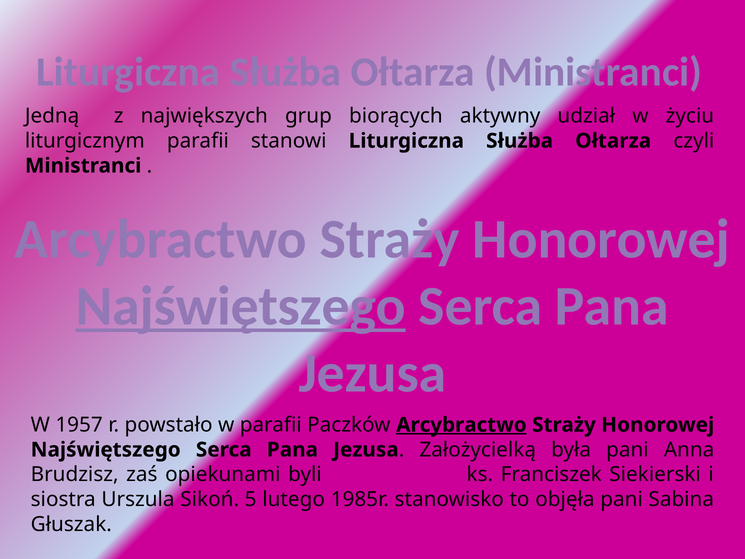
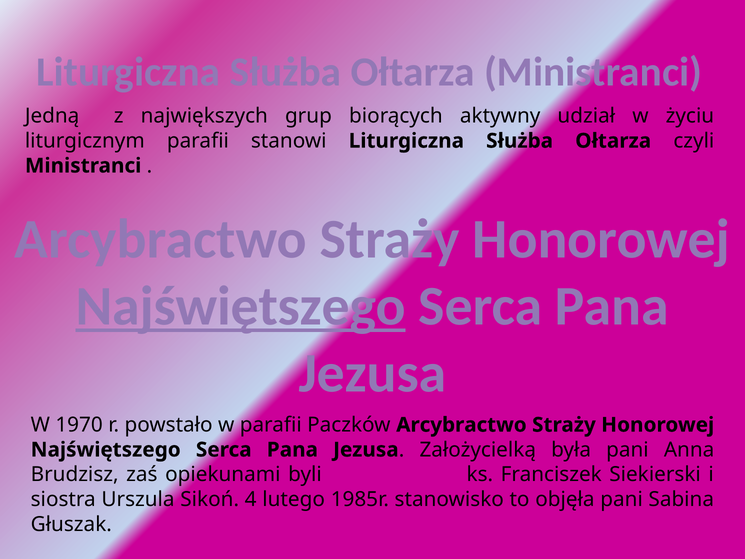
1957: 1957 -> 1970
Arcybractwo at (461, 425) underline: present -> none
5: 5 -> 4
